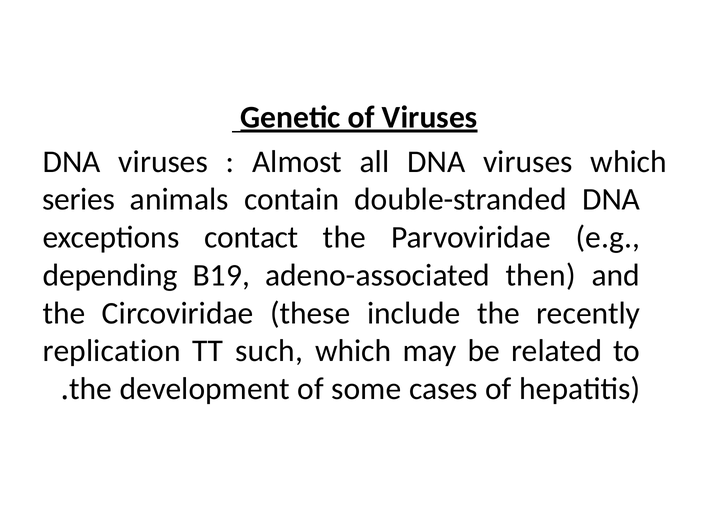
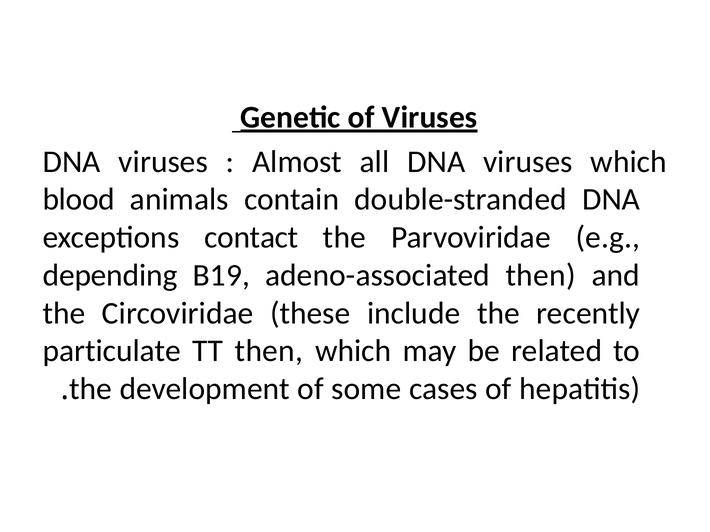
series: series -> blood
replication: replication -> particulate
TT such: such -> then
